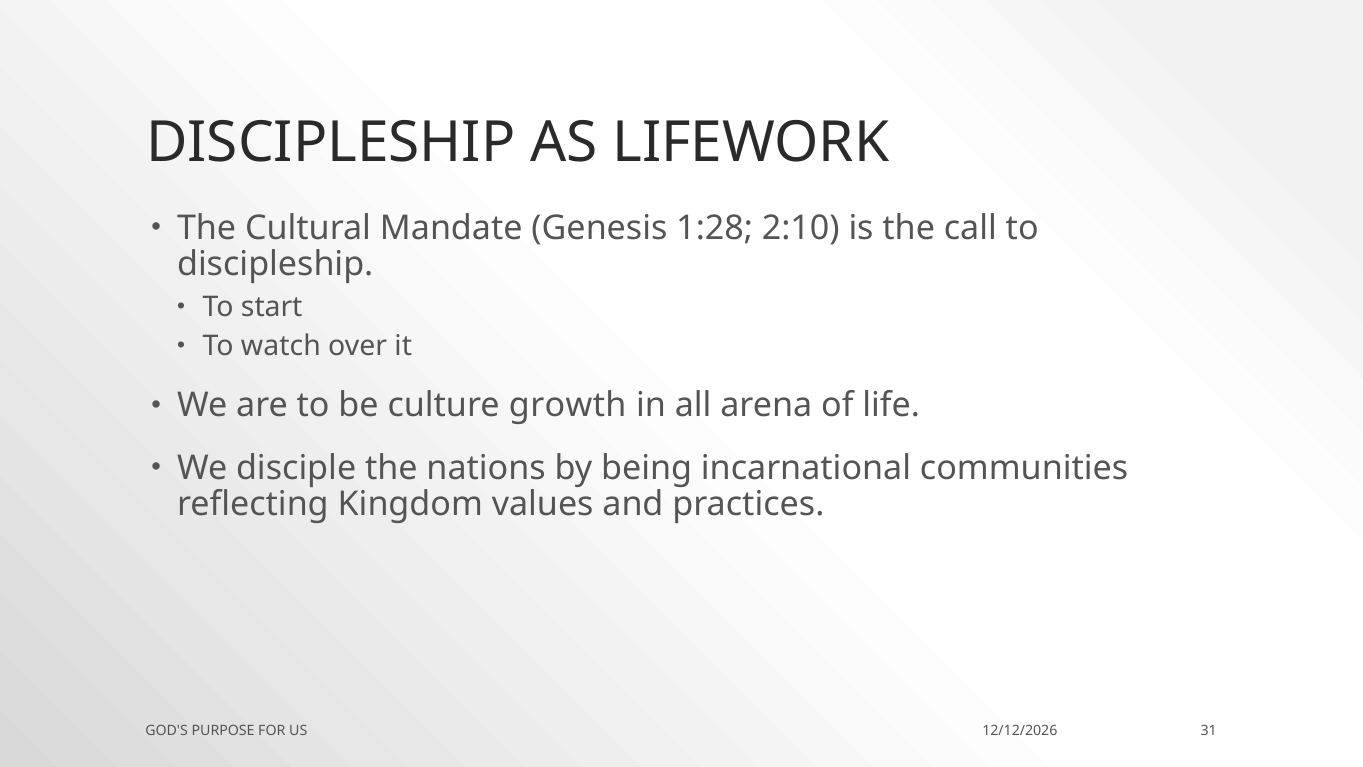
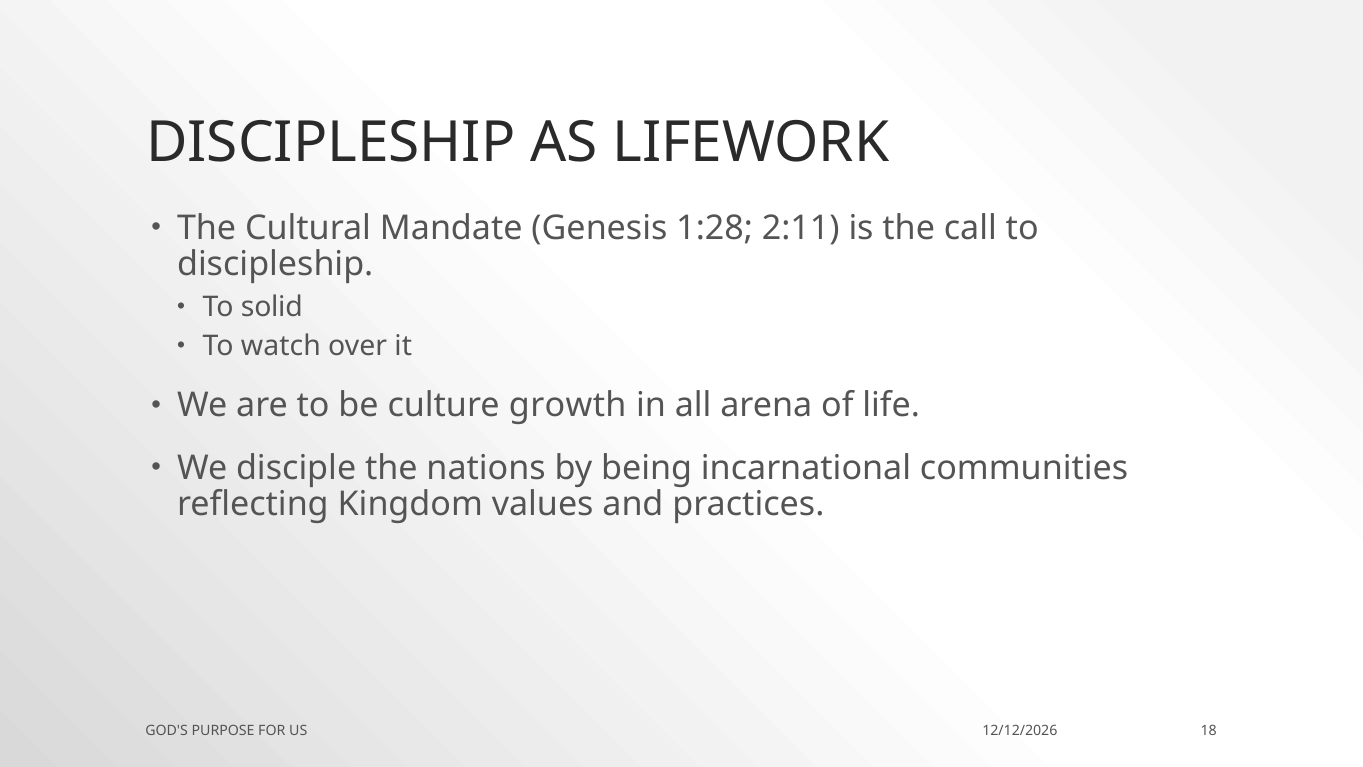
2:10: 2:10 -> 2:11
start: start -> solid
31: 31 -> 18
